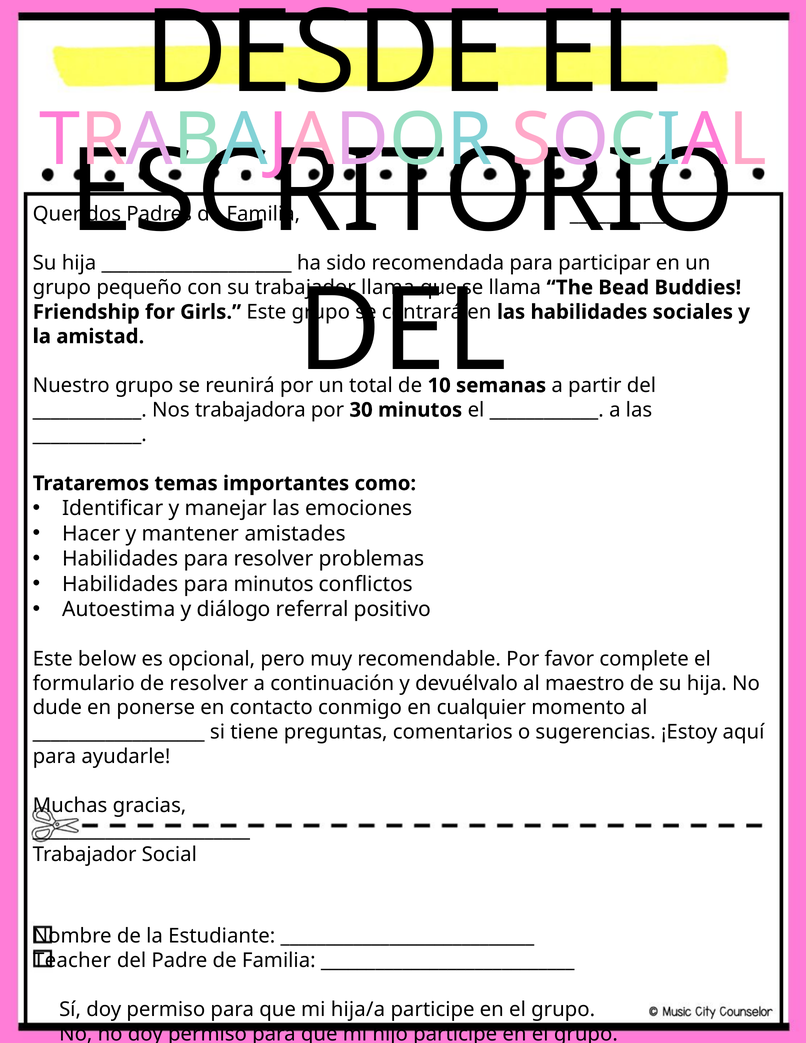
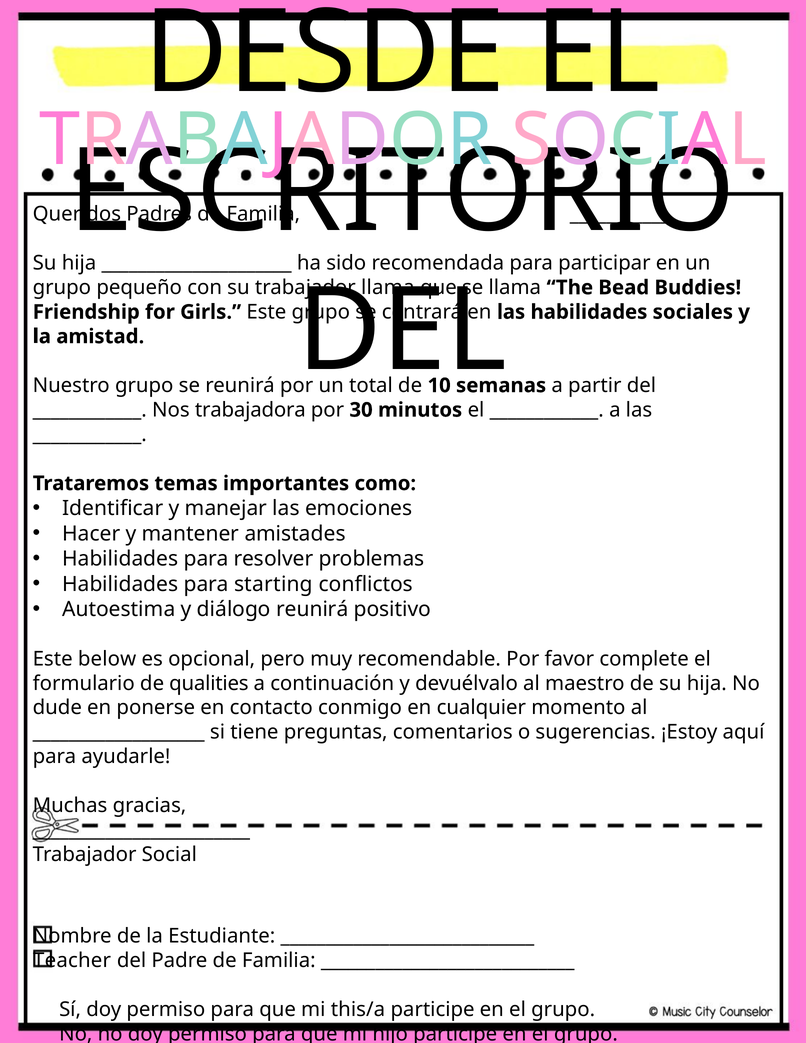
para minutos: minutos -> starting
diálogo referral: referral -> reunirá
de resolver: resolver -> qualities
hija/a: hija/a -> this/a
